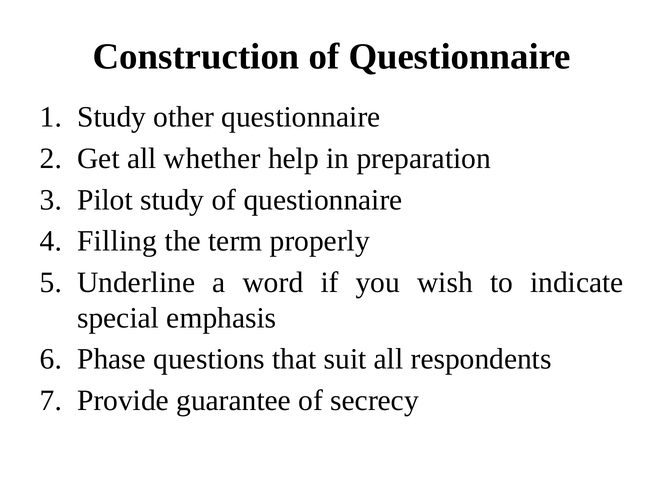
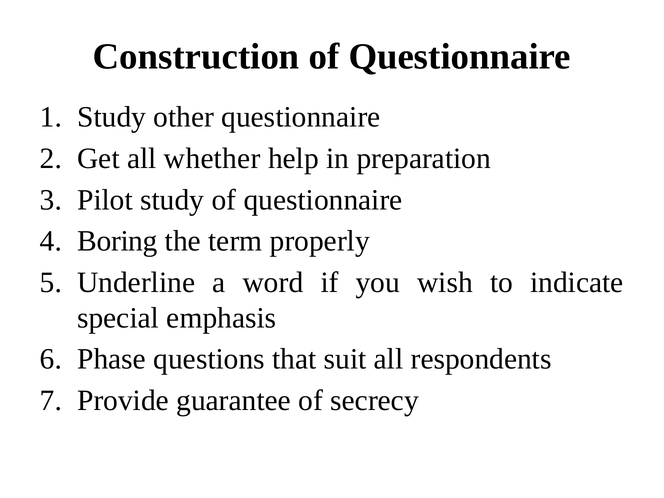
Filling: Filling -> Boring
